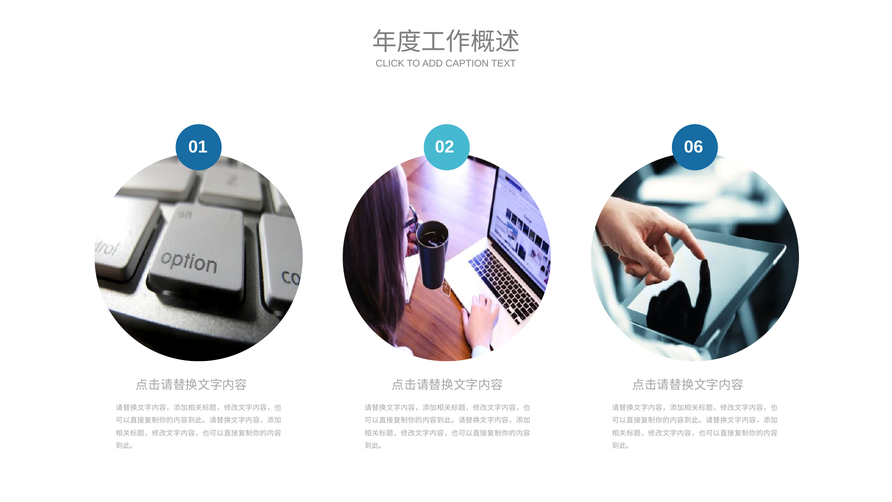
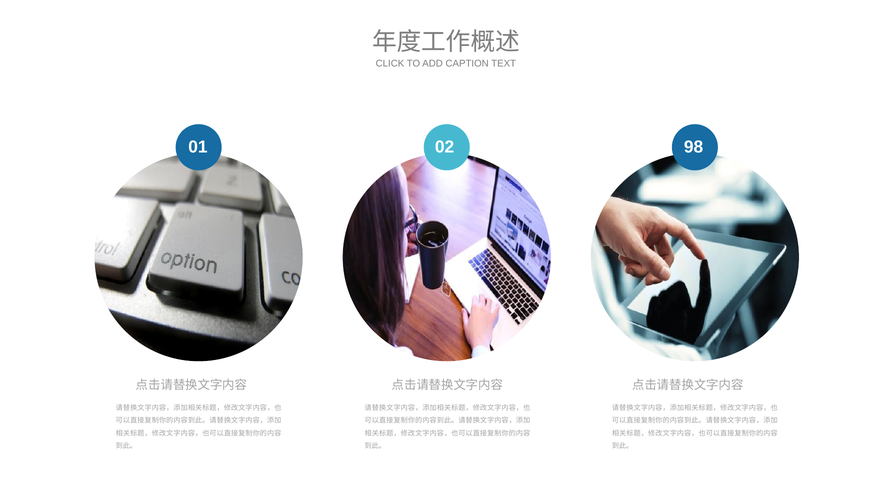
06: 06 -> 98
